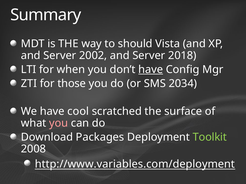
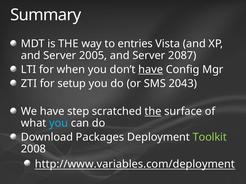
should: should -> entries
2002: 2002 -> 2005
2018: 2018 -> 2087
those: those -> setup
2034: 2034 -> 2043
cool: cool -> step
the at (153, 112) underline: none -> present
you at (59, 123) colour: pink -> light blue
